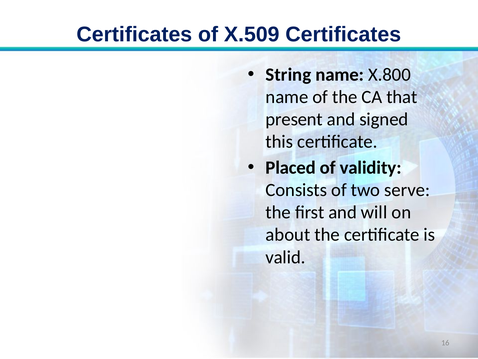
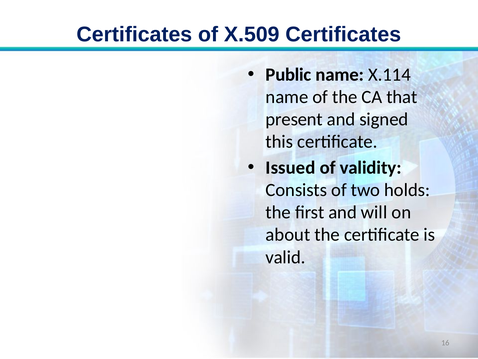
String: String -> Public
X.800: X.800 -> X.114
Placed: Placed -> Issued
serve: serve -> holds
